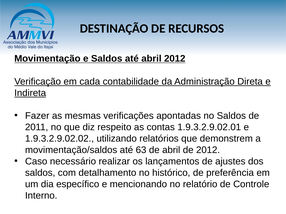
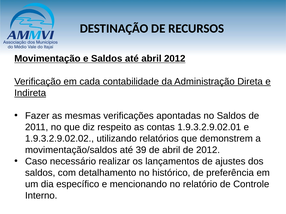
63: 63 -> 39
